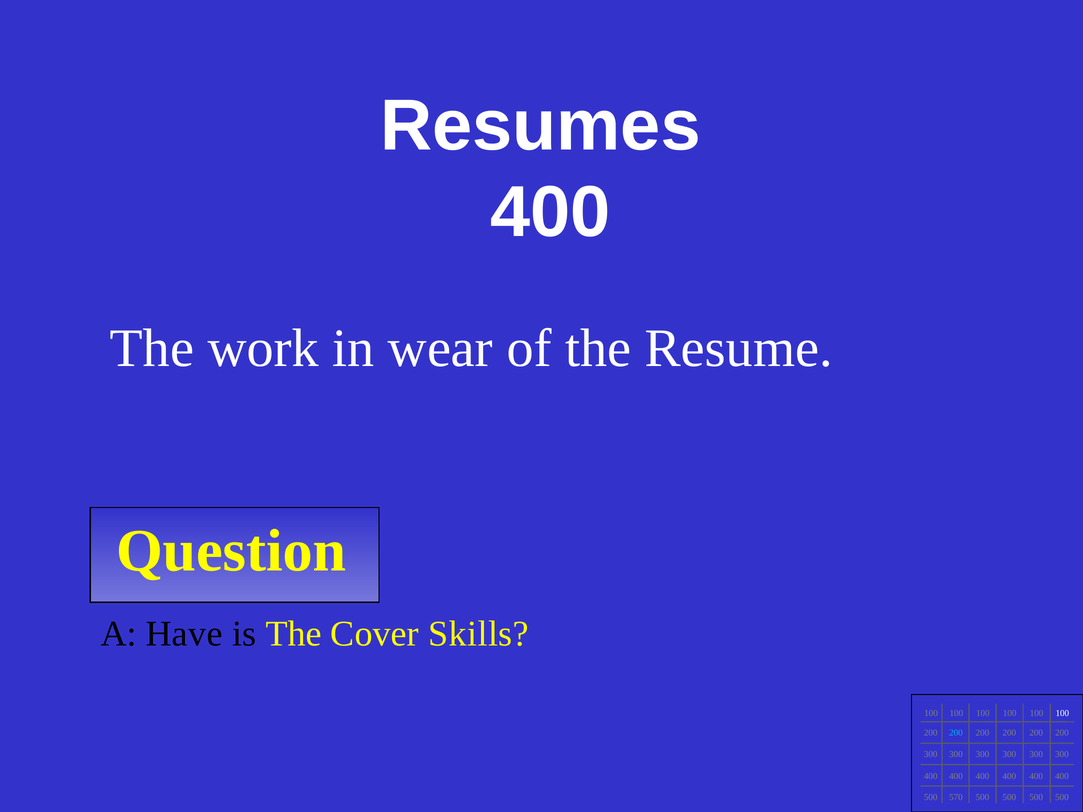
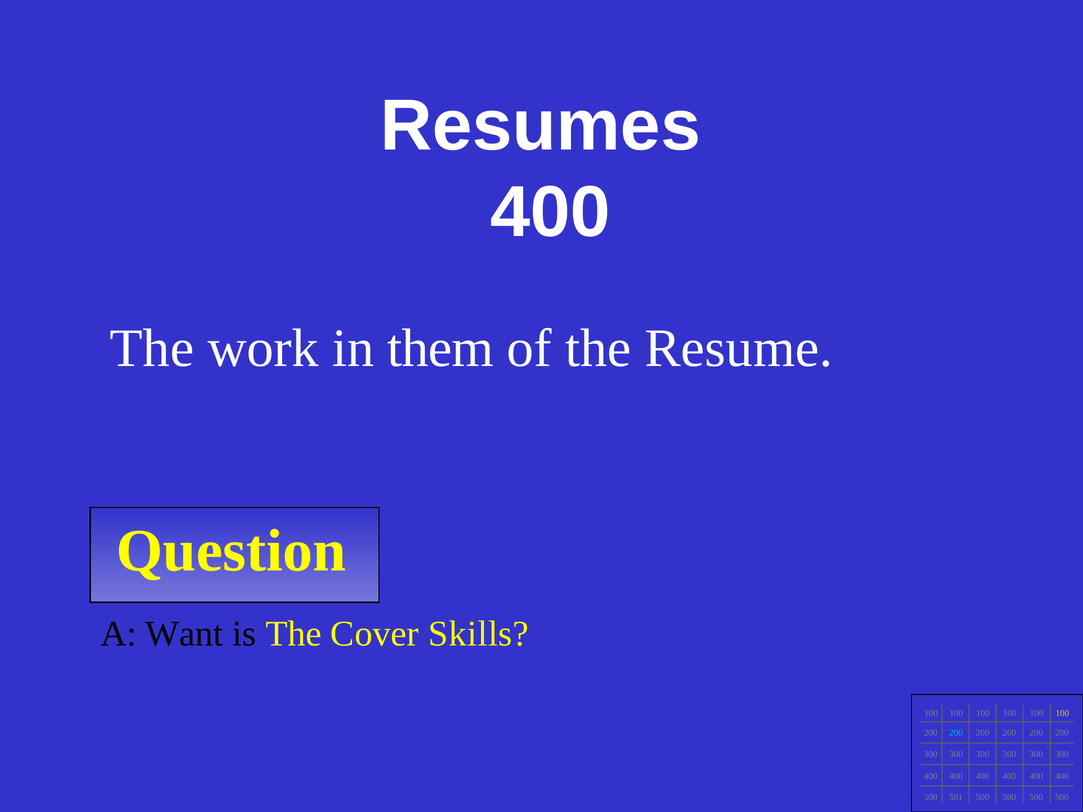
wear: wear -> them
Have: Have -> Want
100 at (1062, 714) colour: white -> yellow
570: 570 -> 501
